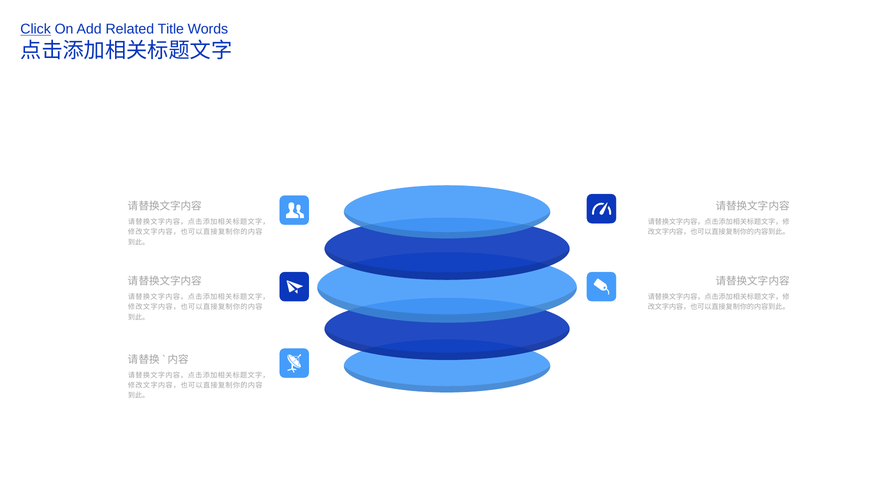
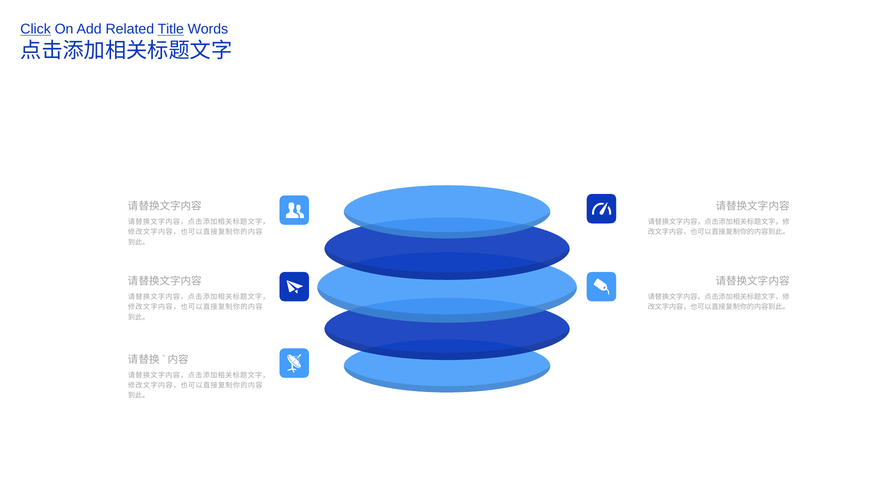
Title underline: none -> present
